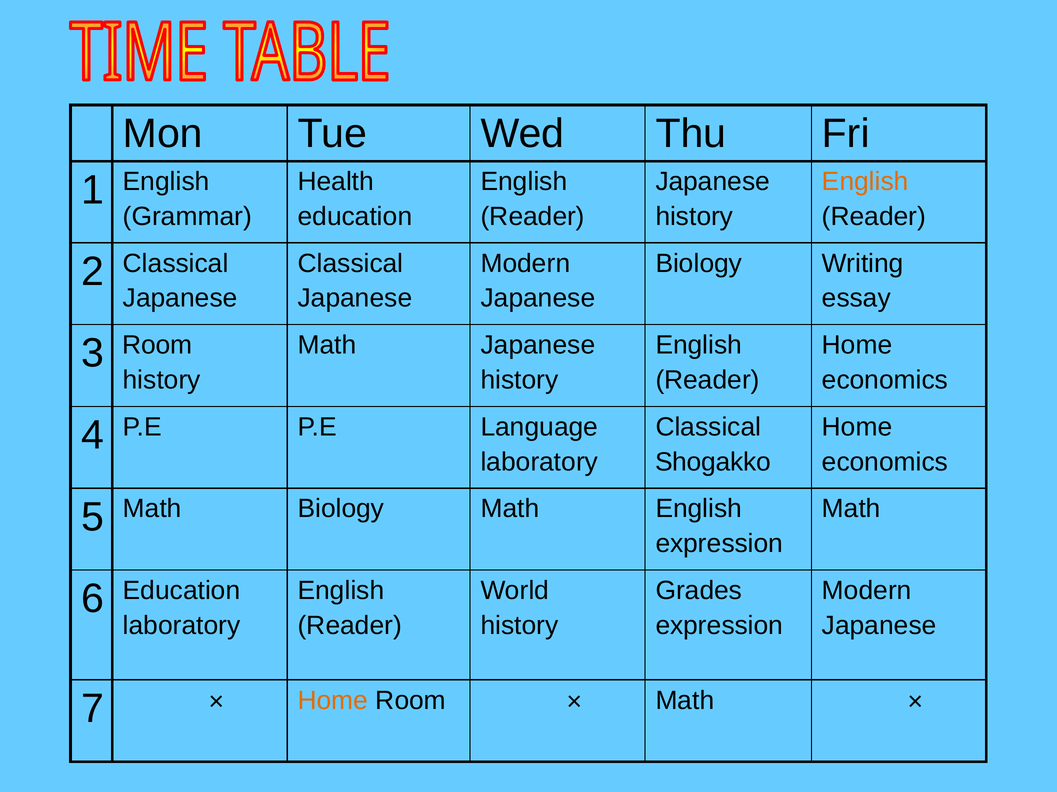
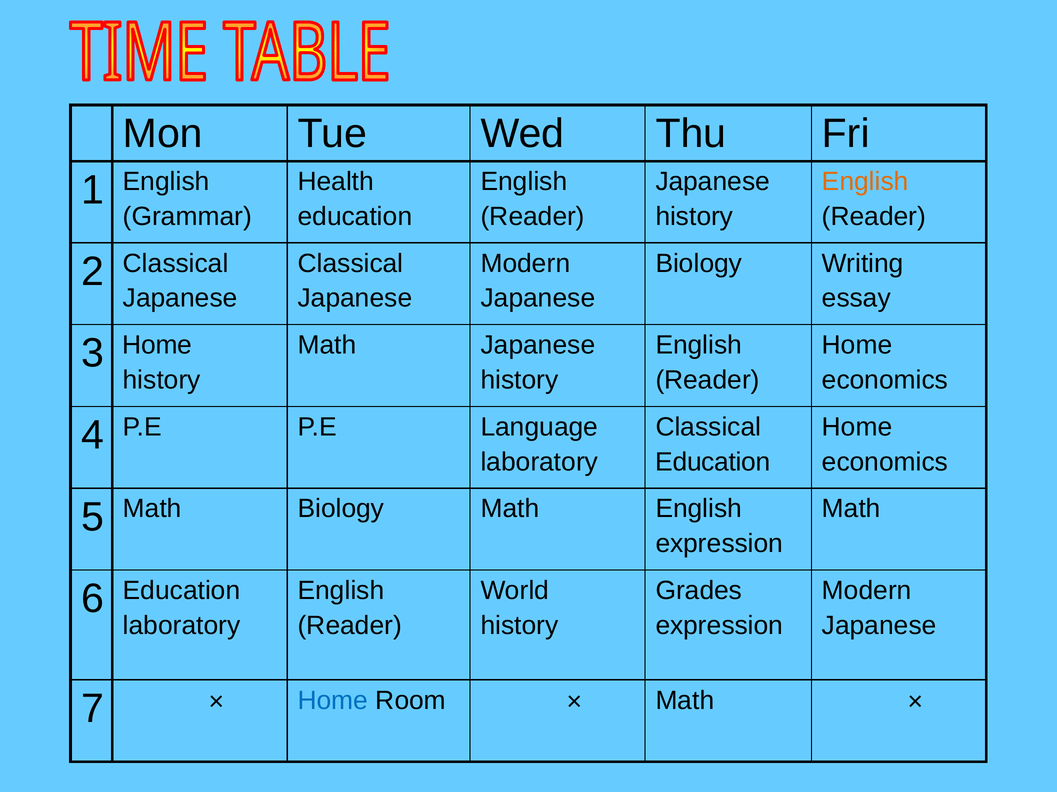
3 Room: Room -> Home
Shogakko at (713, 462): Shogakko -> Education
Home at (333, 701) colour: orange -> blue
